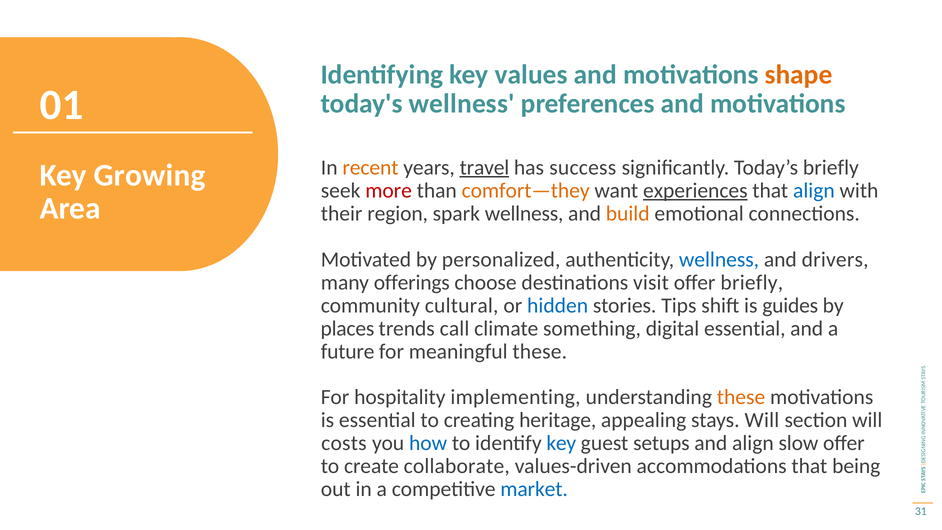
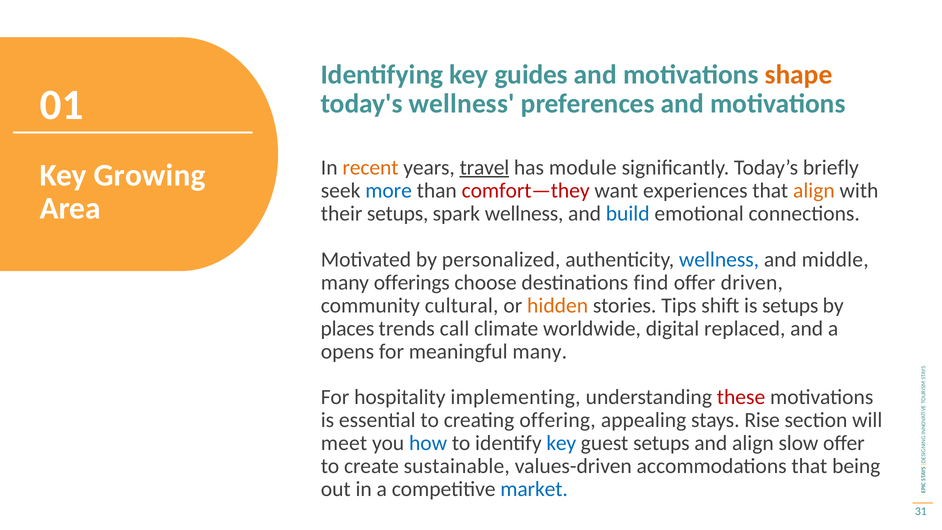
values: values -> guides
success: success -> module
more colour: red -> blue
comfort—they colour: orange -> red
experiences underline: present -> none
align at (814, 190) colour: blue -> orange
their region: region -> setups
build colour: orange -> blue
drivers: drivers -> middle
visit: visit -> find
offer briefly: briefly -> driven
hidden colour: blue -> orange
is guides: guides -> setups
something: something -> worldwide
digital essential: essential -> replaced
future: future -> opens
meaningful these: these -> many
these at (741, 397) colour: orange -> red
heritage: heritage -> offering
stays Will: Will -> Rise
costs: costs -> meet
collaborate: collaborate -> sustainable
